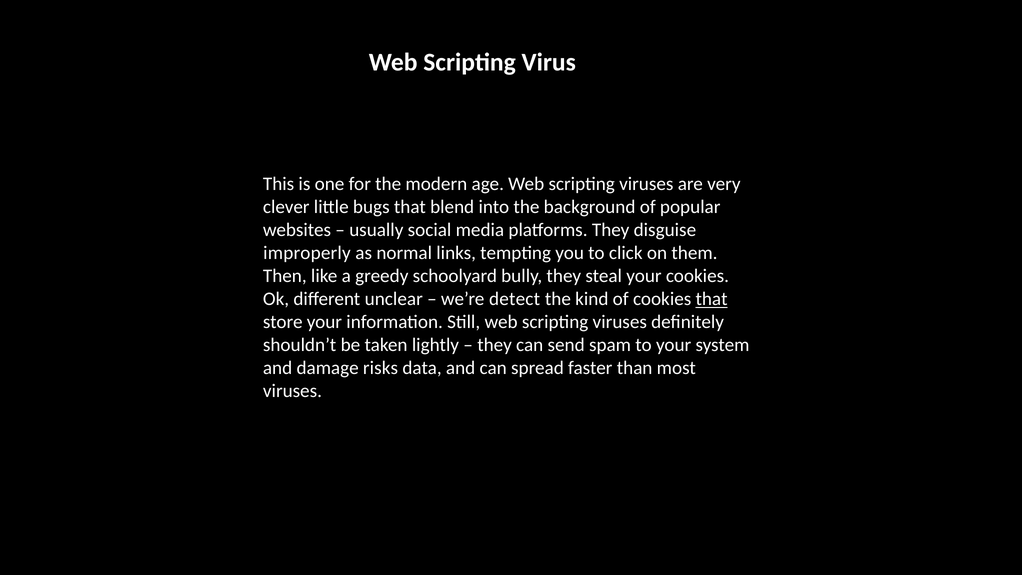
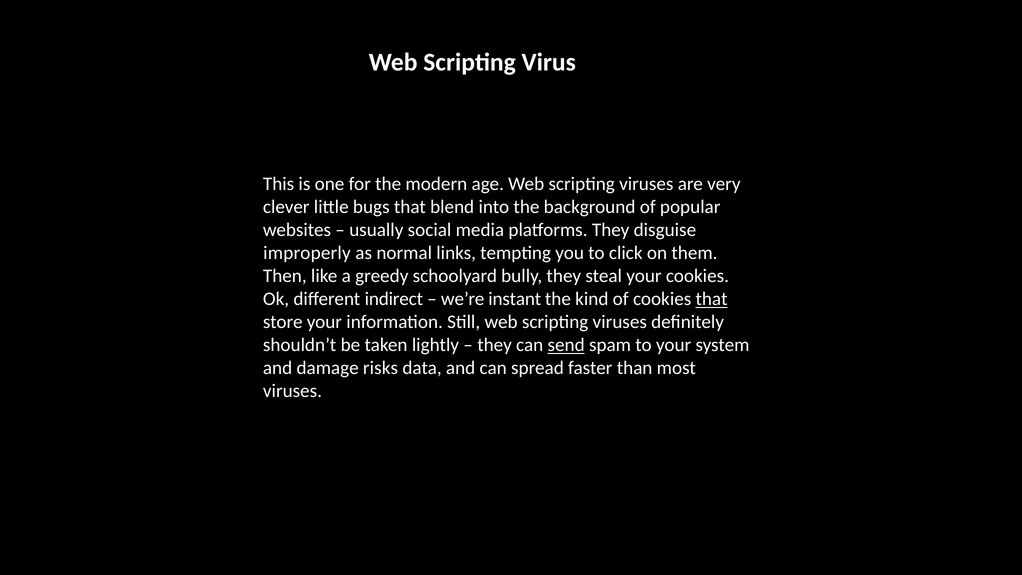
unclear: unclear -> indirect
detect: detect -> instant
send underline: none -> present
